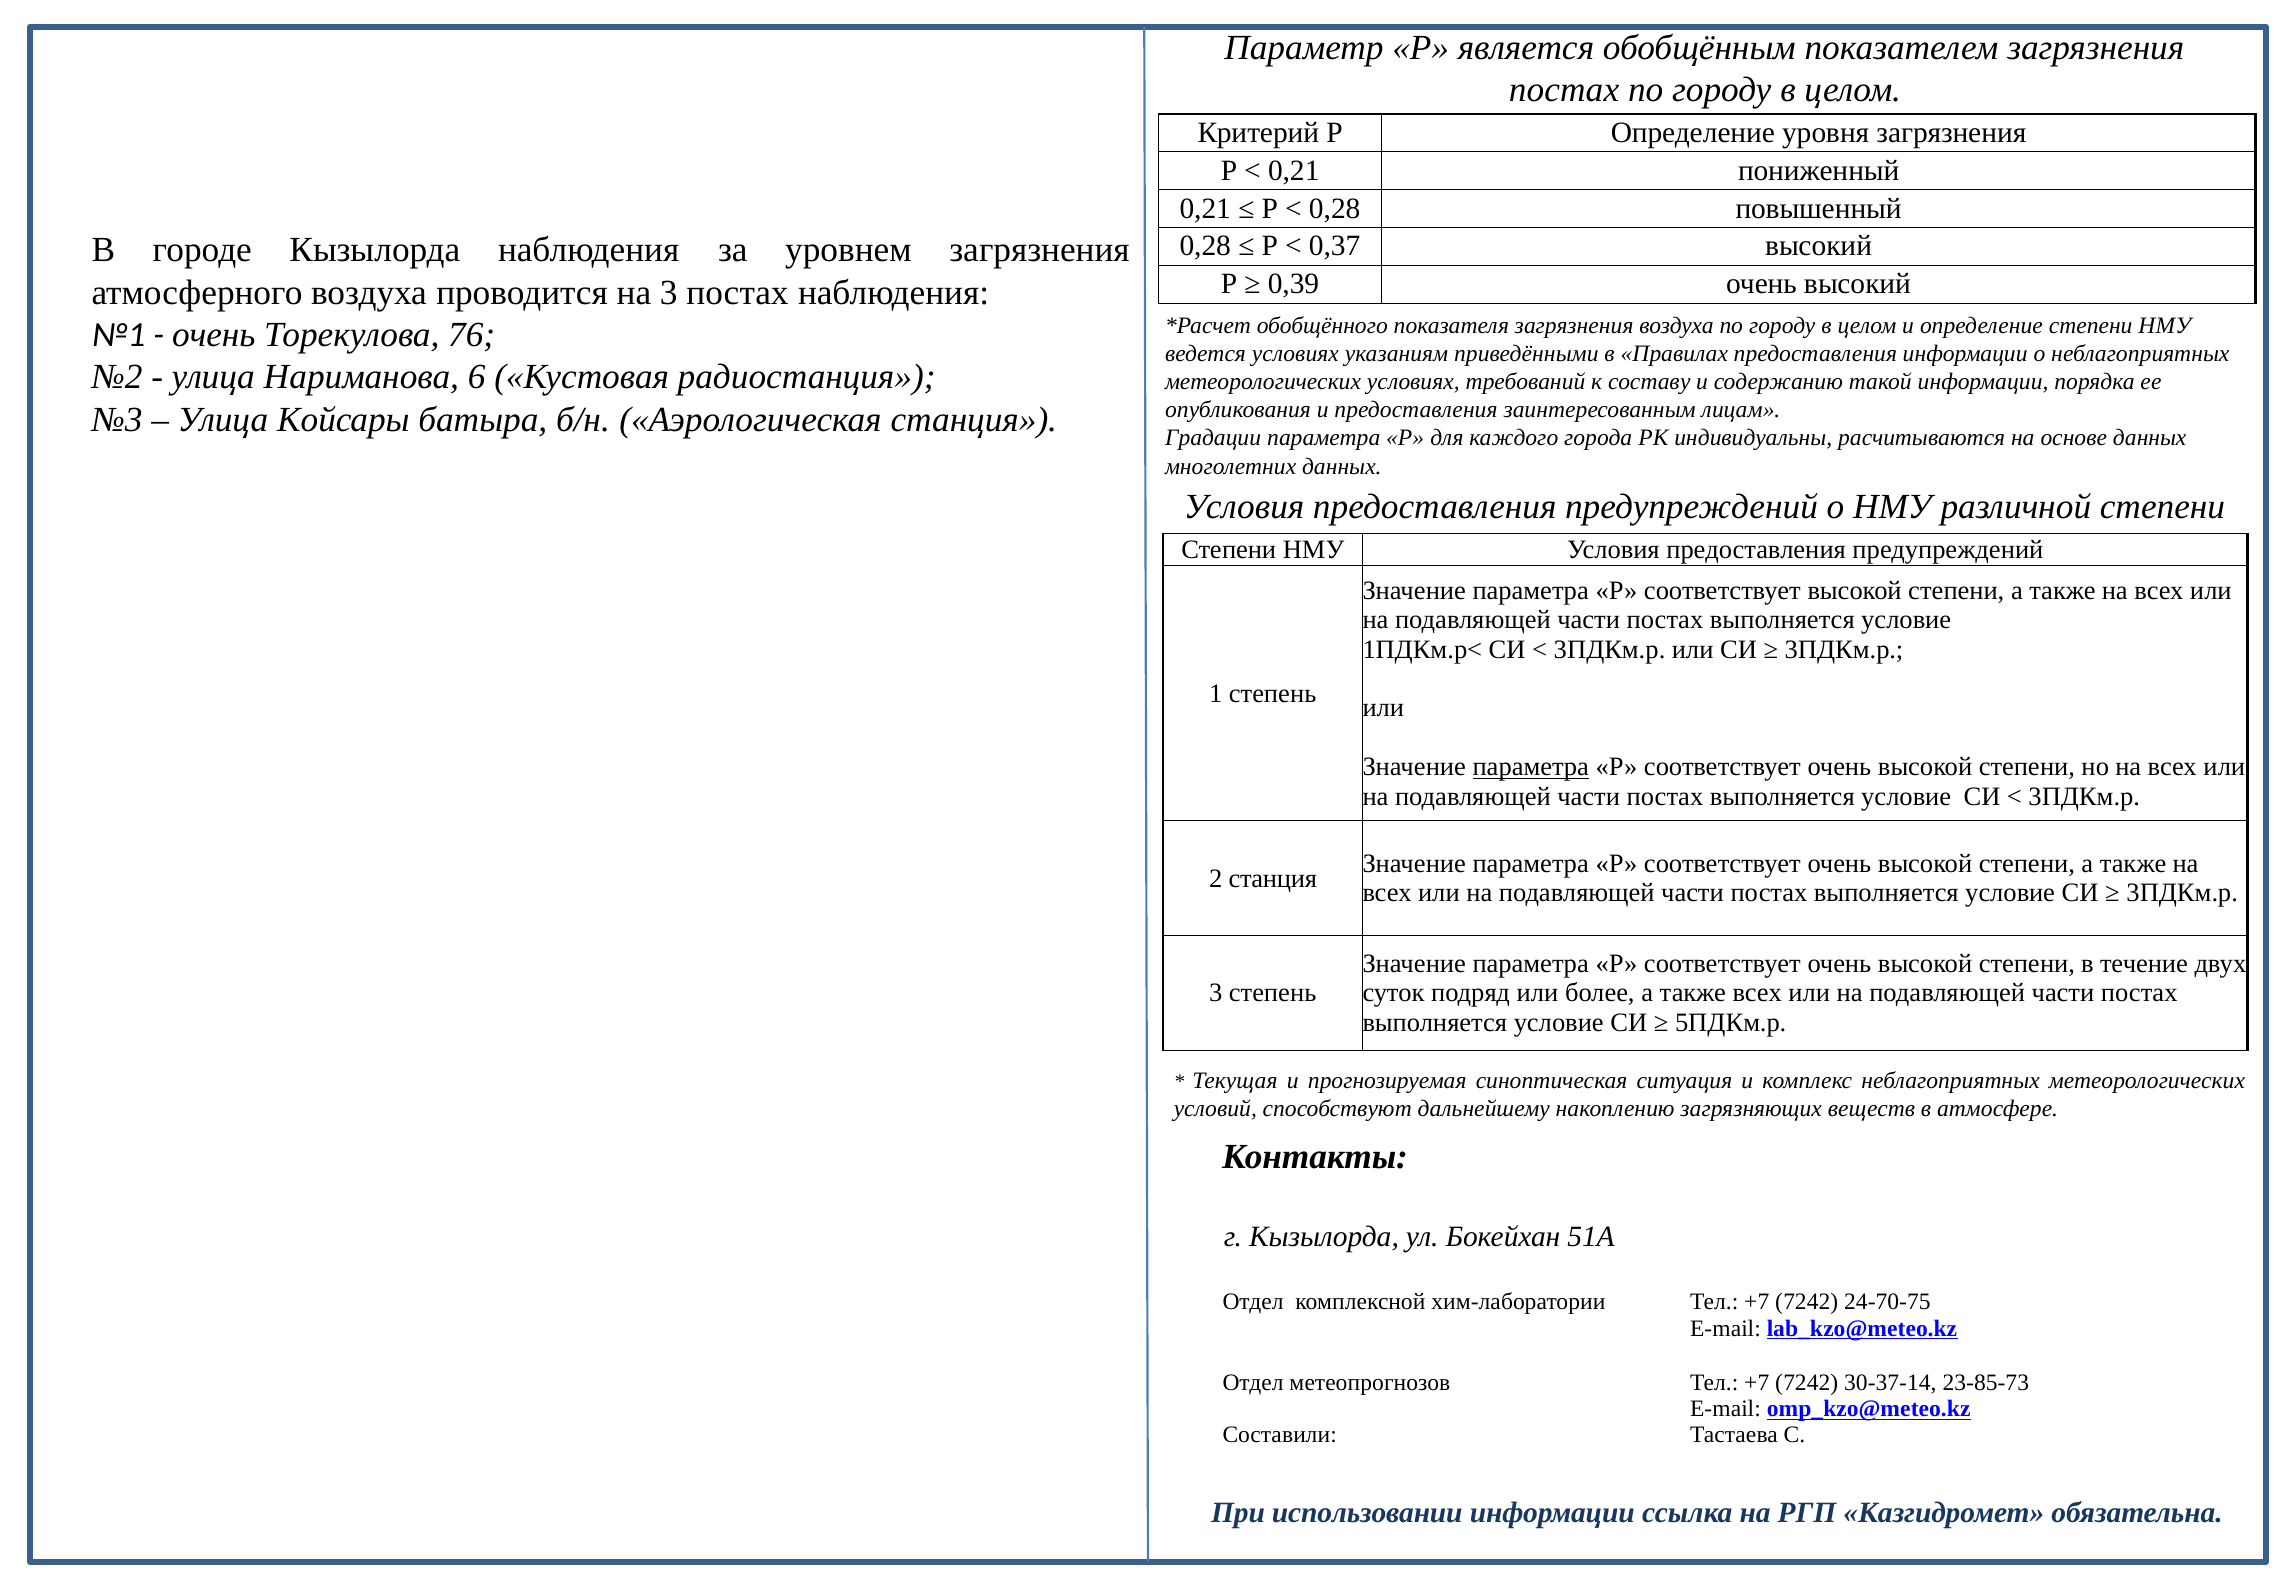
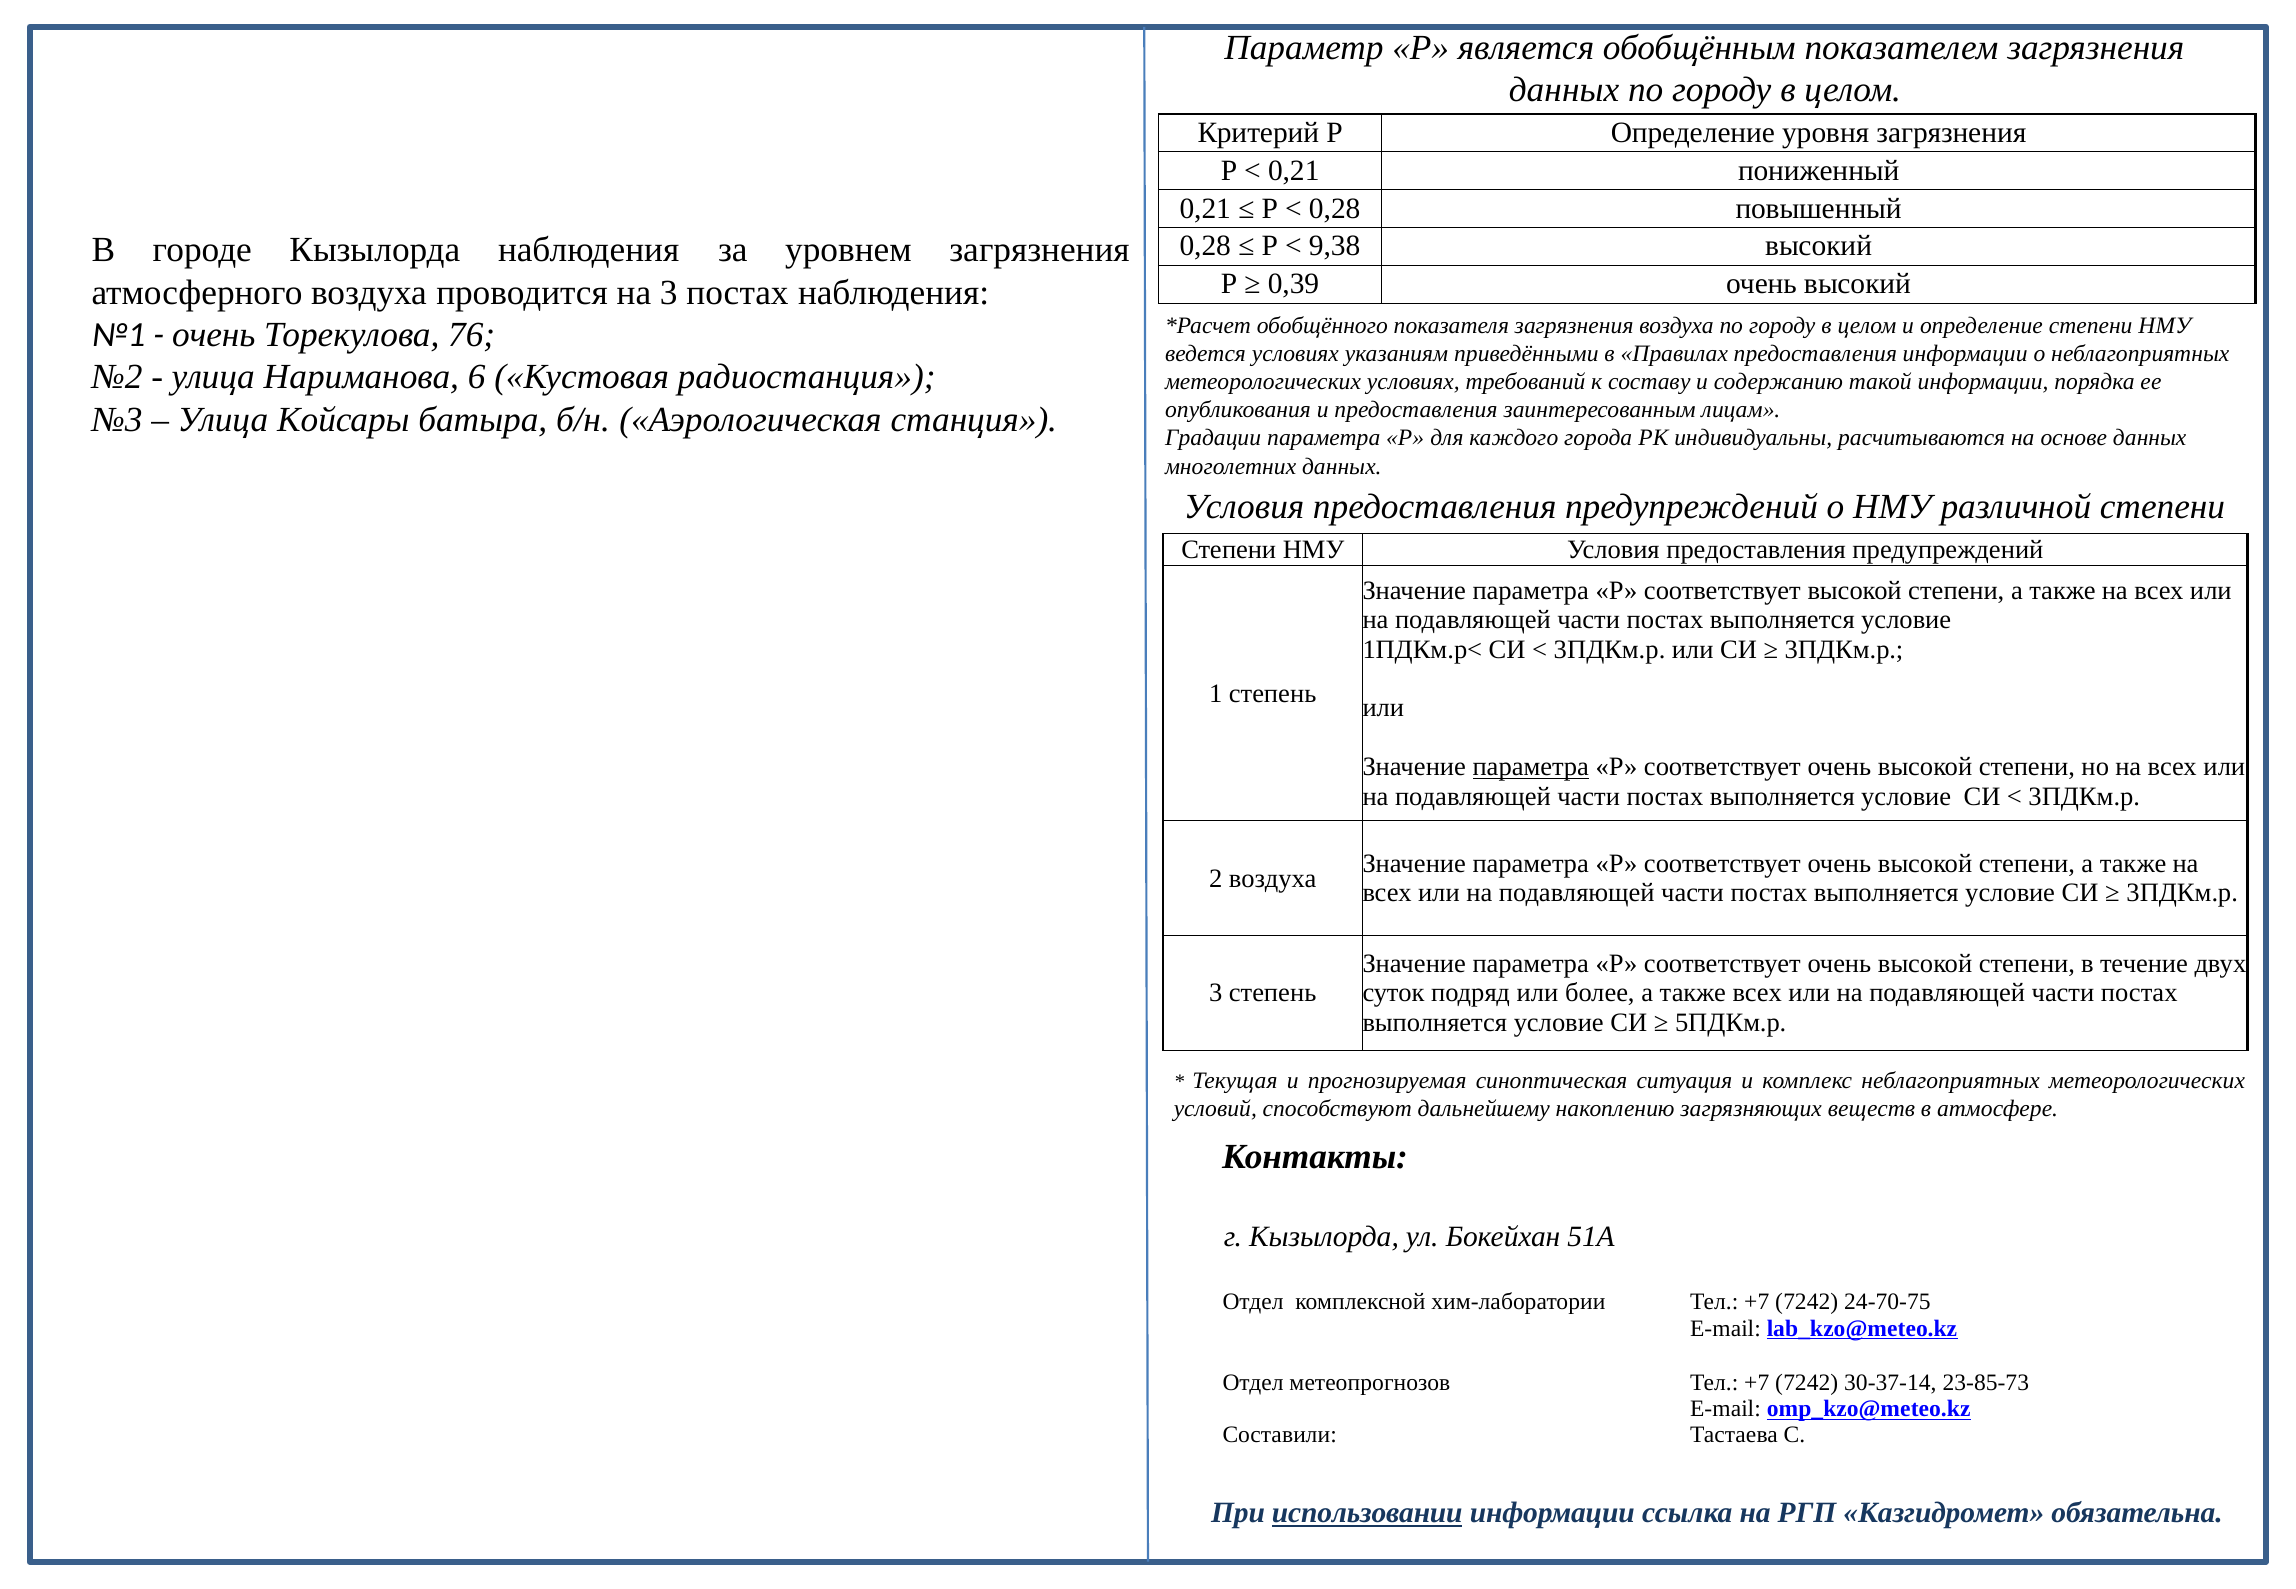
постах at (1564, 90): постах -> данных
0,37: 0,37 -> 9,38
2 станция: станция -> воздуха
использовании underline: none -> present
